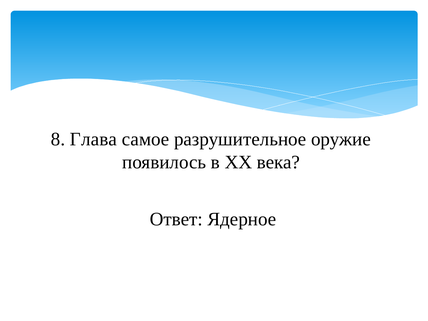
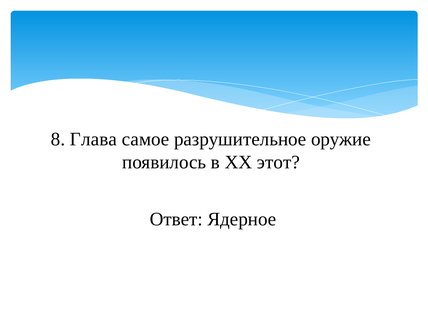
века: века -> этот
